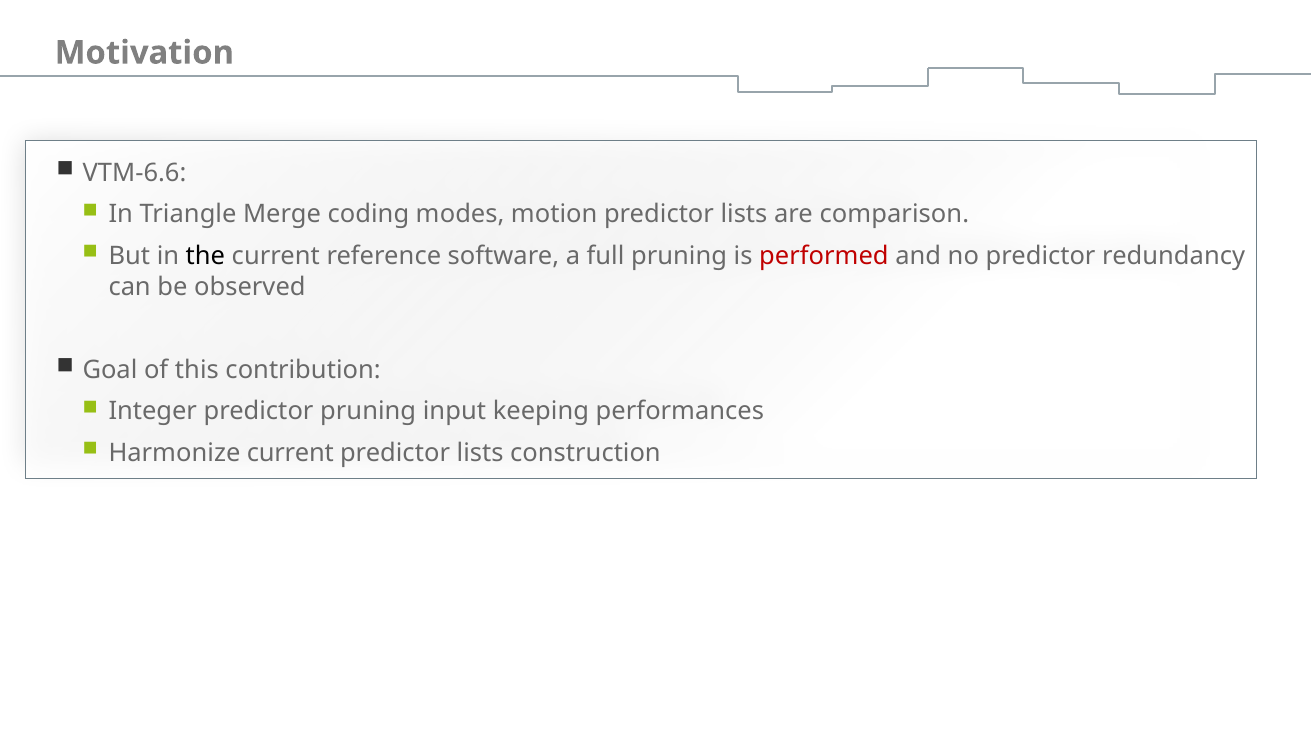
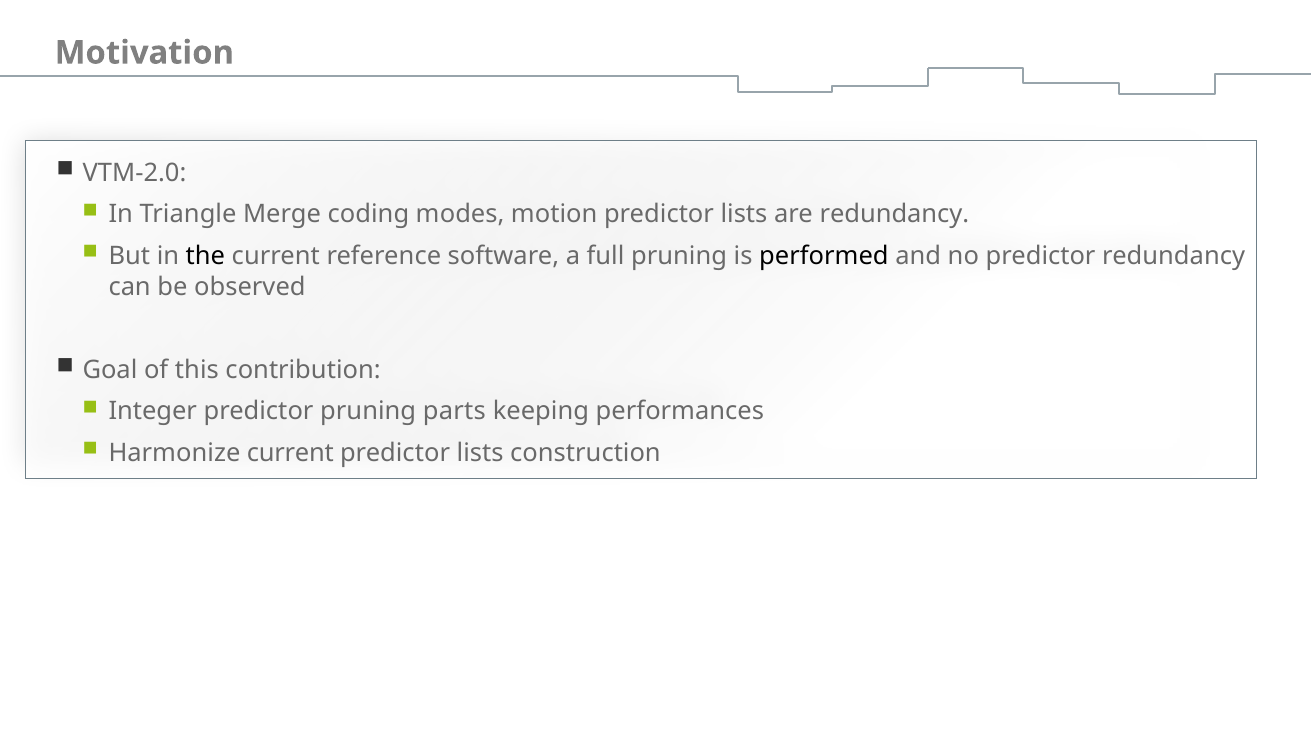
VTM-6.6: VTM-6.6 -> VTM-2.0
are comparison: comparison -> redundancy
performed colour: red -> black
input: input -> parts
